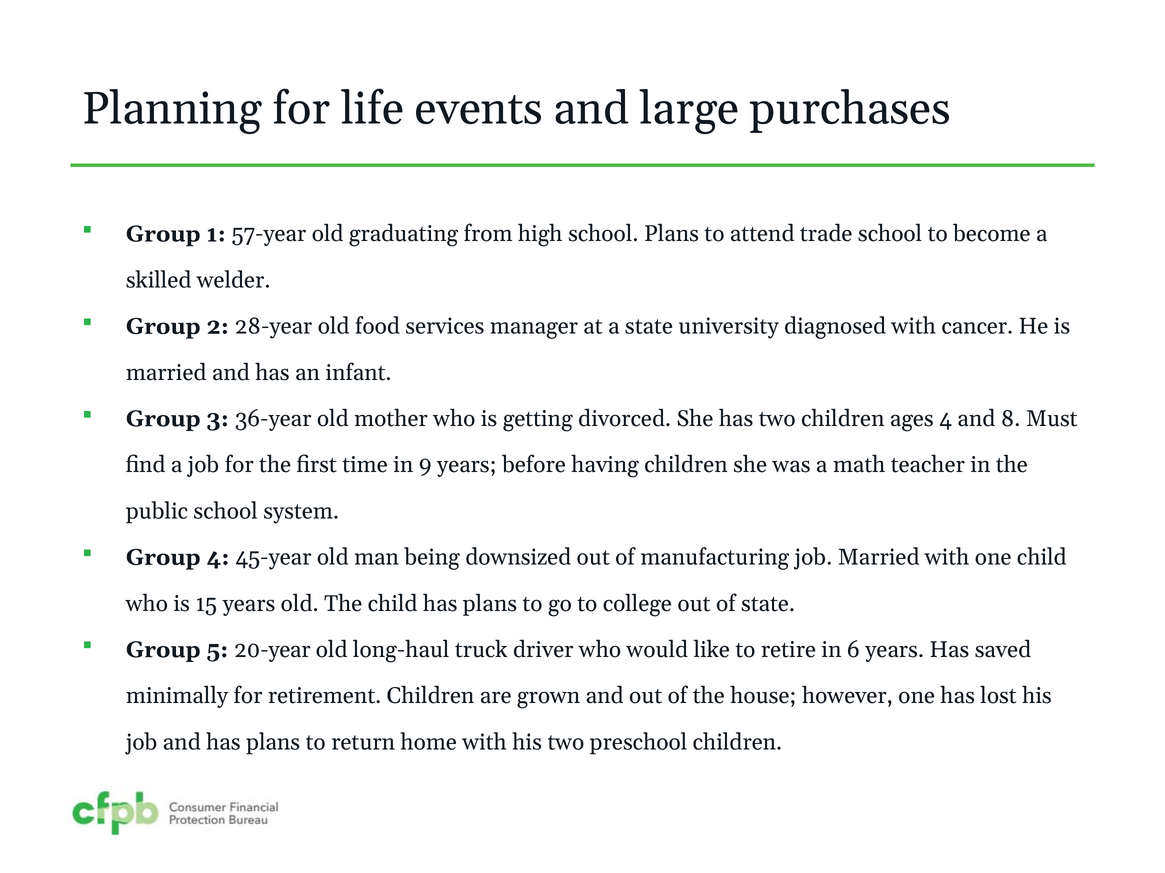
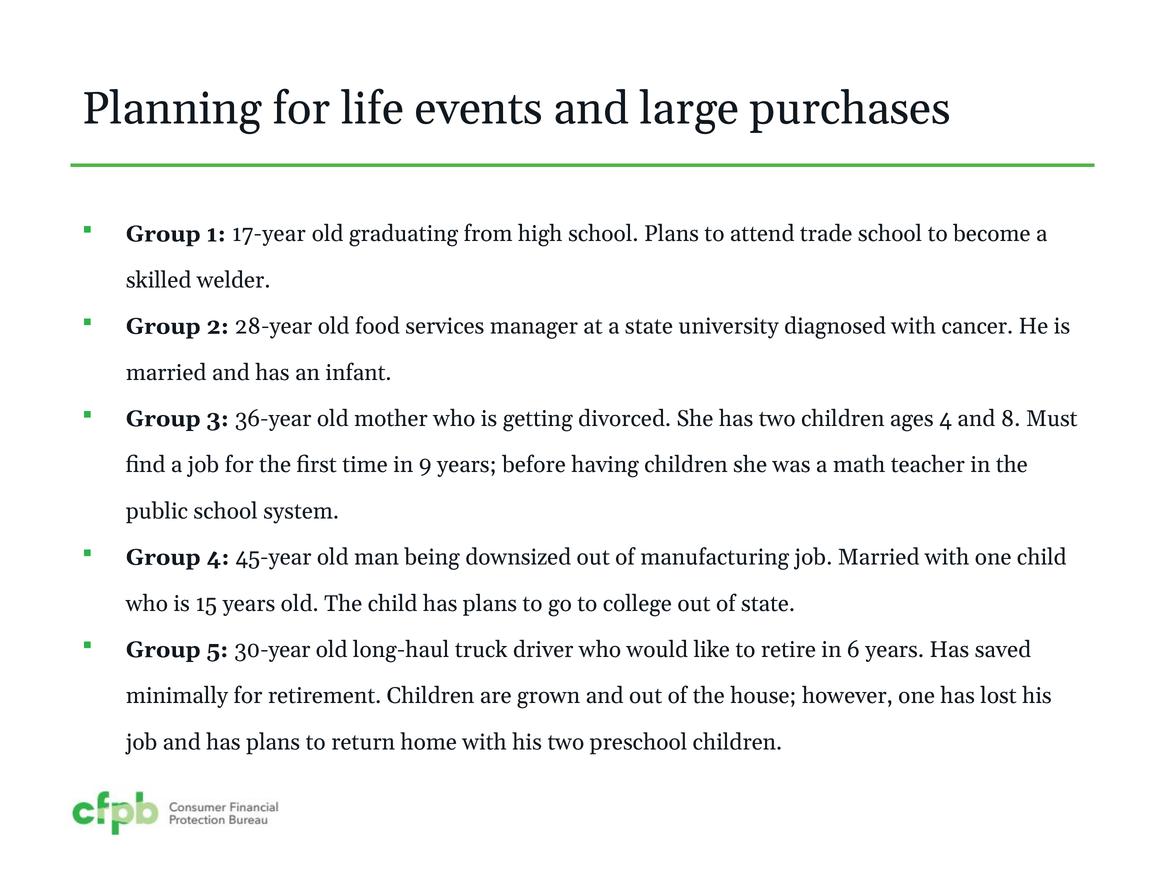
57-year: 57-year -> 17-year
20-year: 20-year -> 30-year
